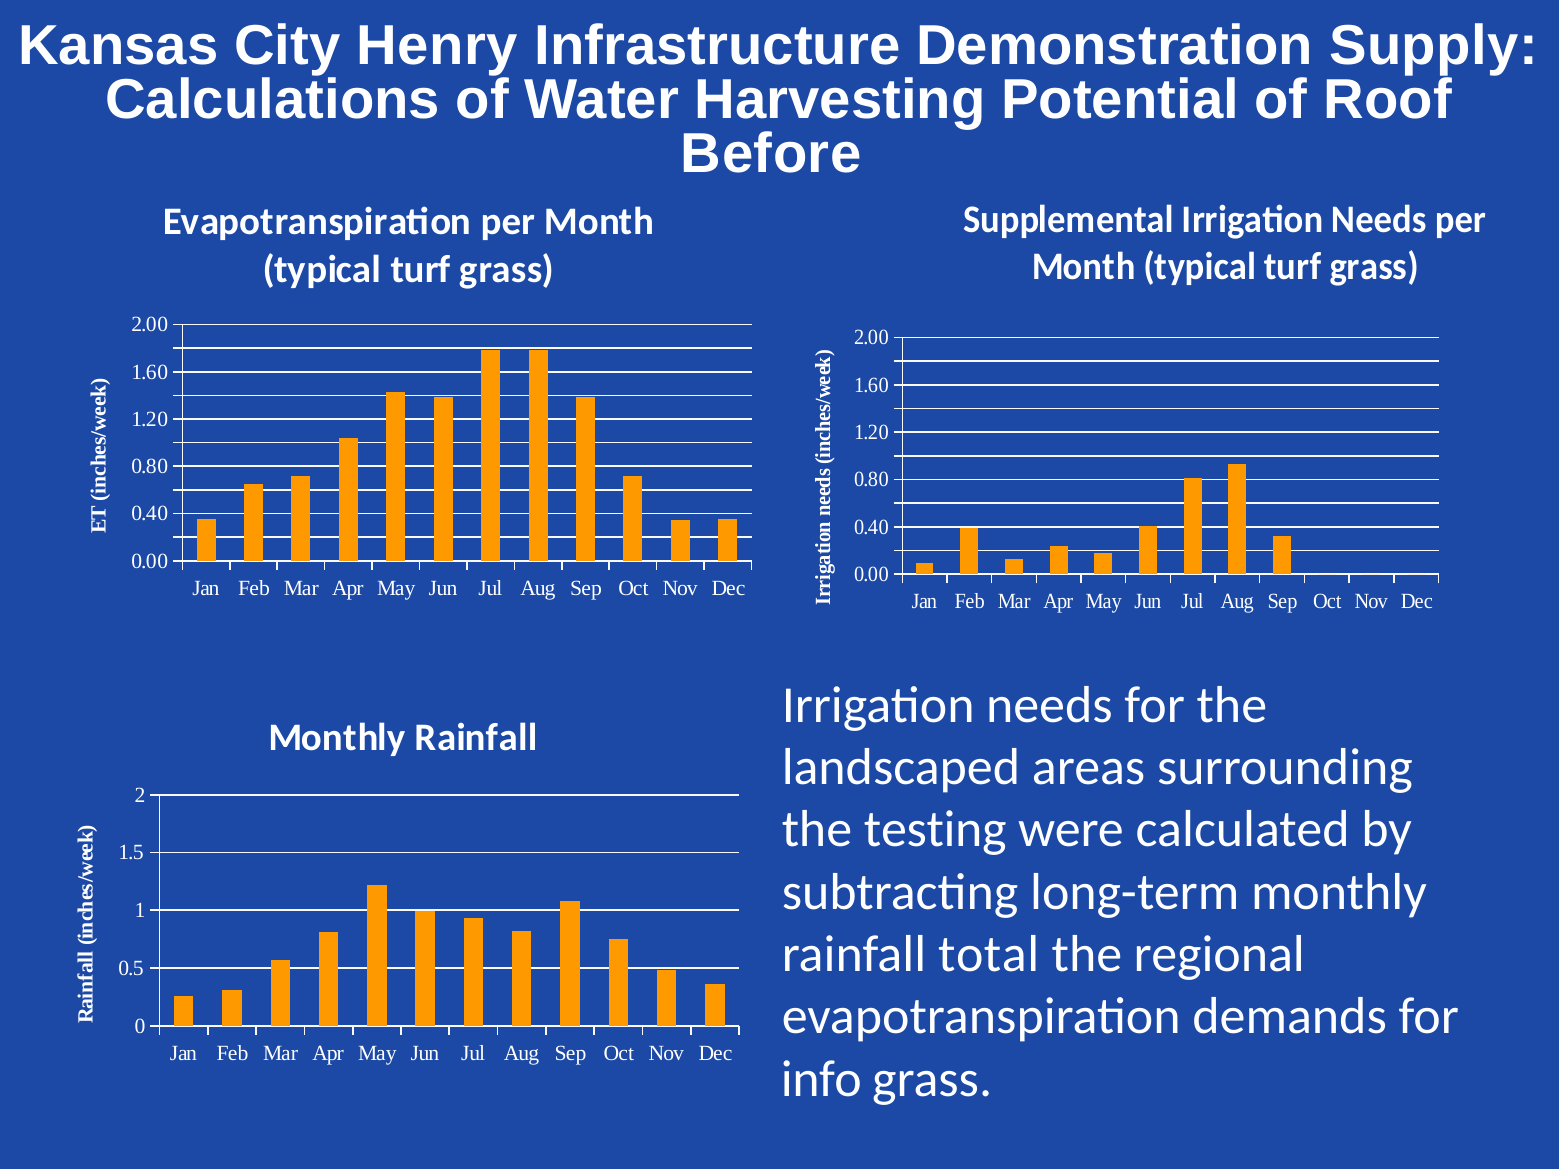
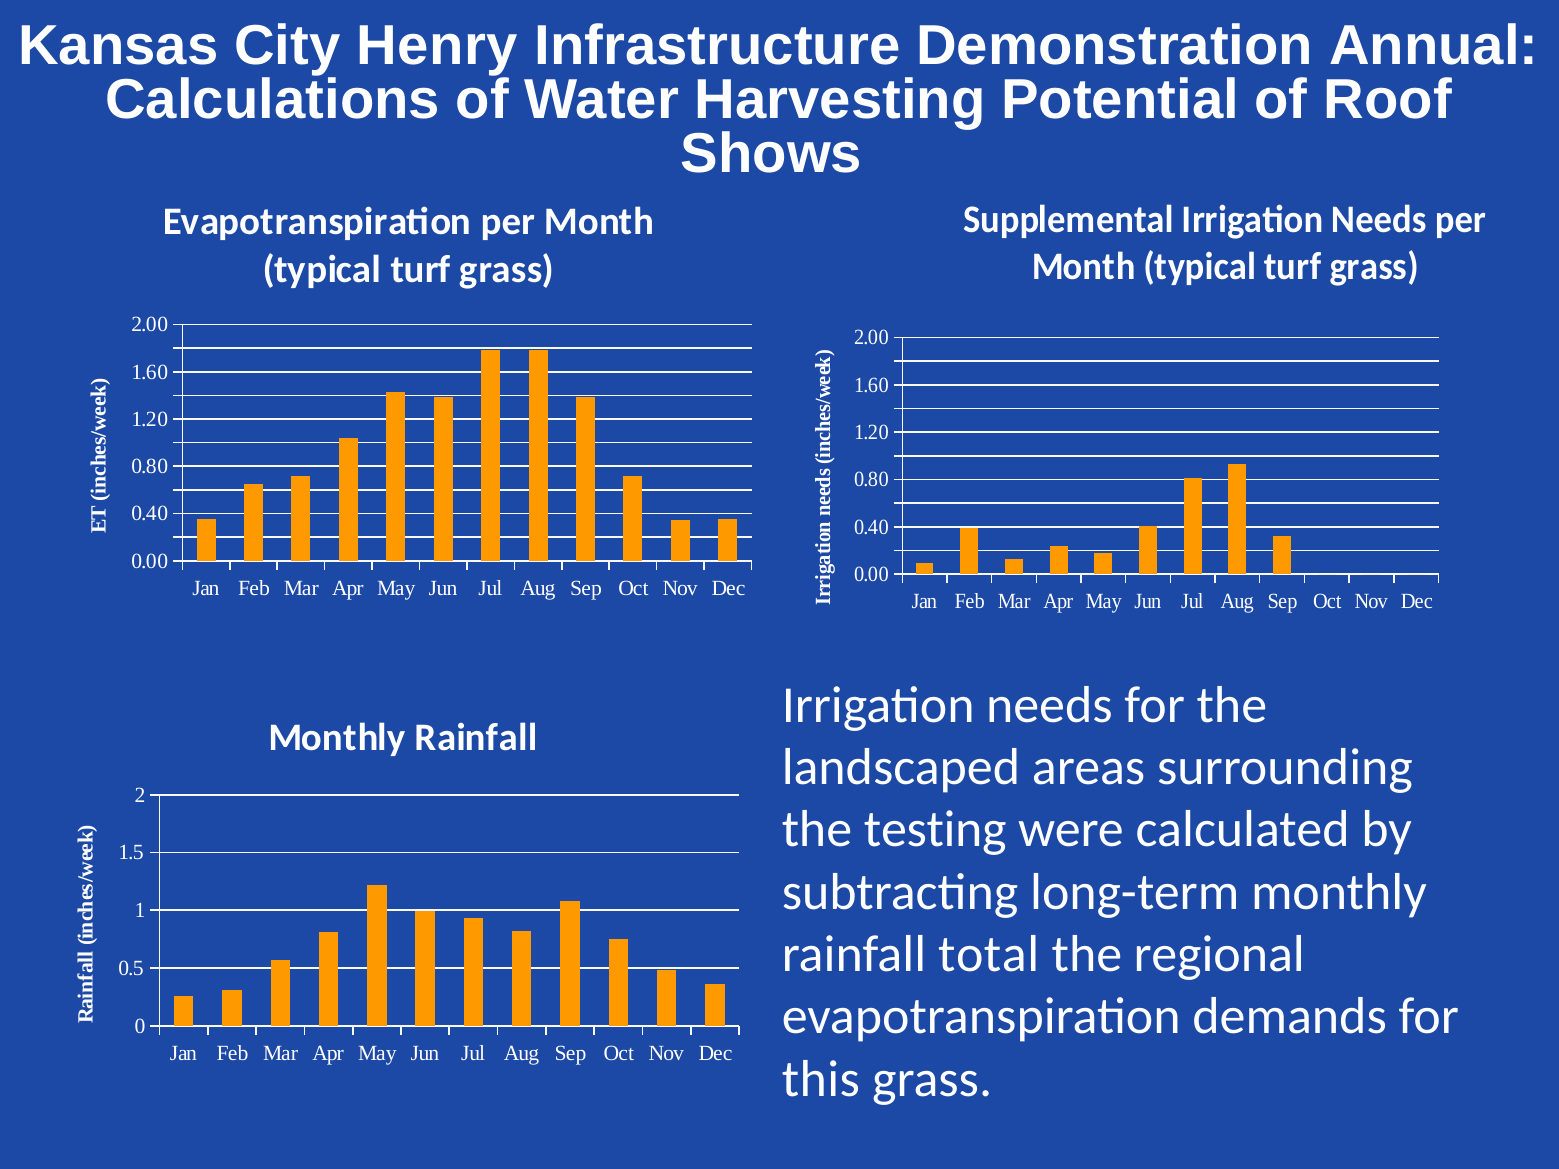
Supply: Supply -> Annual
Before: Before -> Shows
info: info -> this
